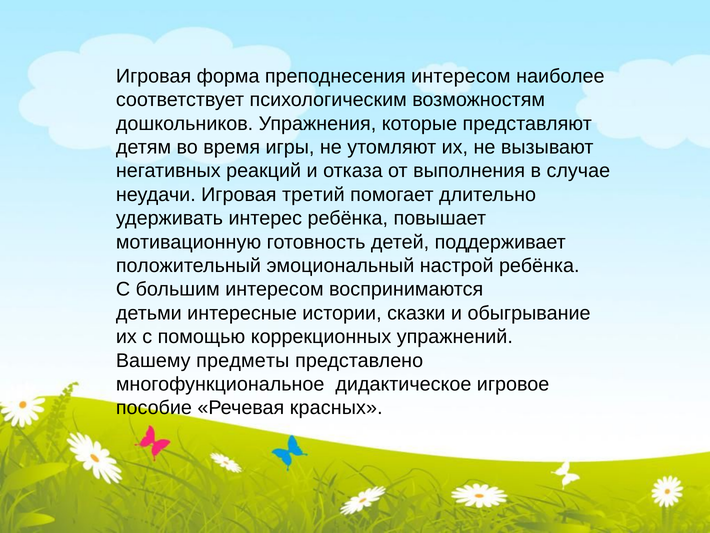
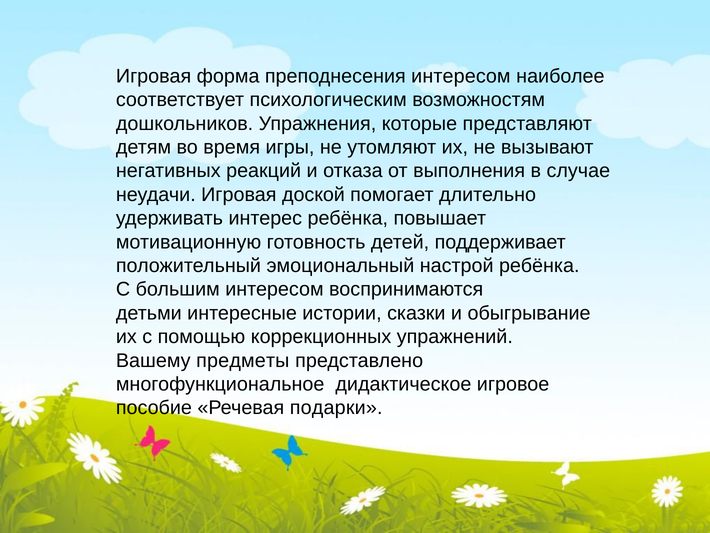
третий: третий -> доской
красных: красных -> подарки
